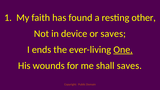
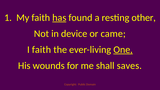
has underline: none -> present
or saves: saves -> came
I ends: ends -> faith
